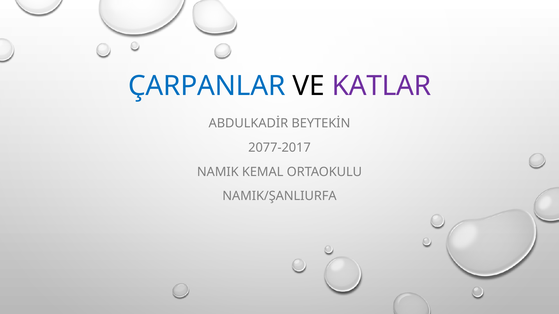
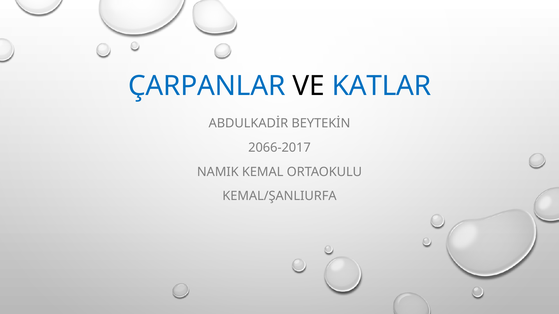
KATLAR colour: purple -> blue
2077-2017: 2077-2017 -> 2066-2017
NAMIK/ŞANLIURFA: NAMIK/ŞANLIURFA -> KEMAL/ŞANLIURFA
